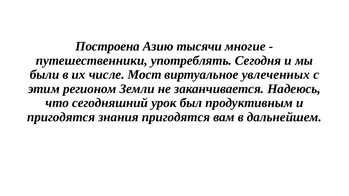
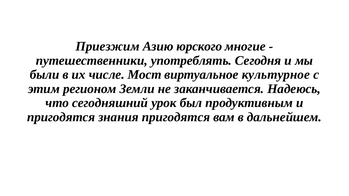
Построена: Построена -> Приезжим
тысячи: тысячи -> юрского
увлеченных: увлеченных -> культурное
